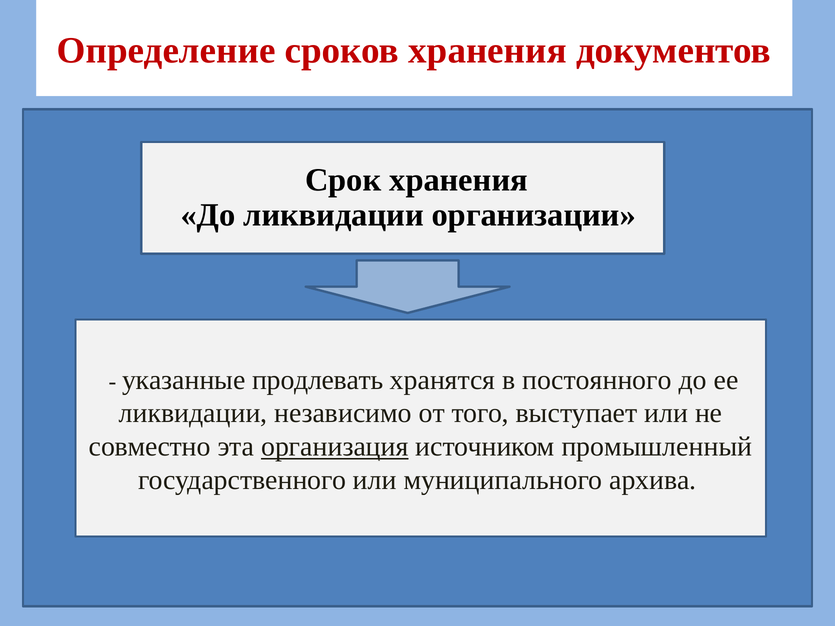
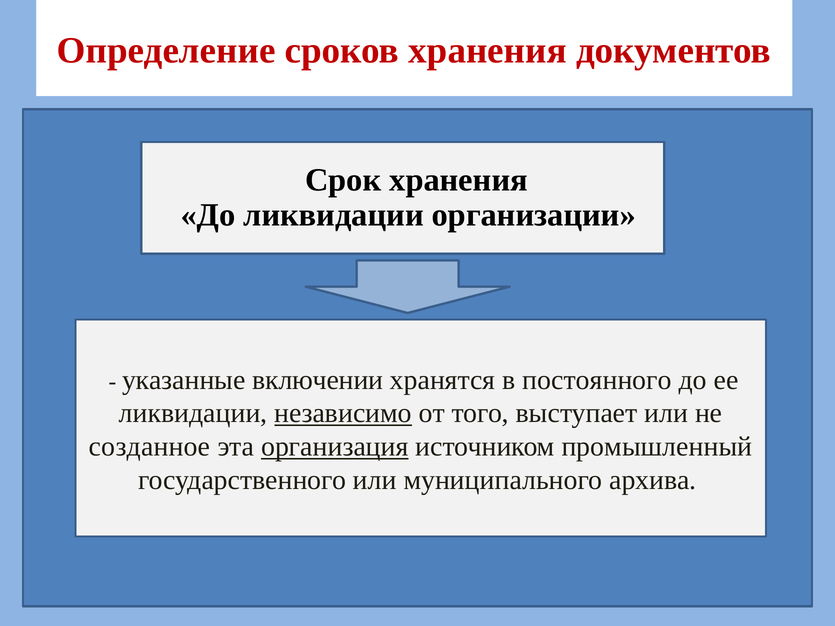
продлевать: продлевать -> включении
независимо underline: none -> present
совместно: совместно -> созданное
